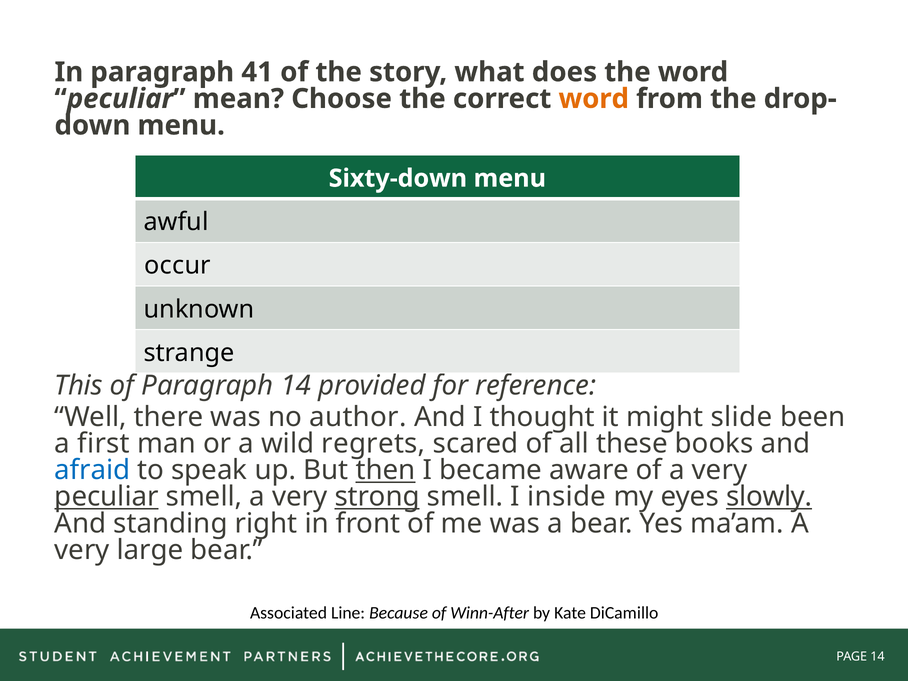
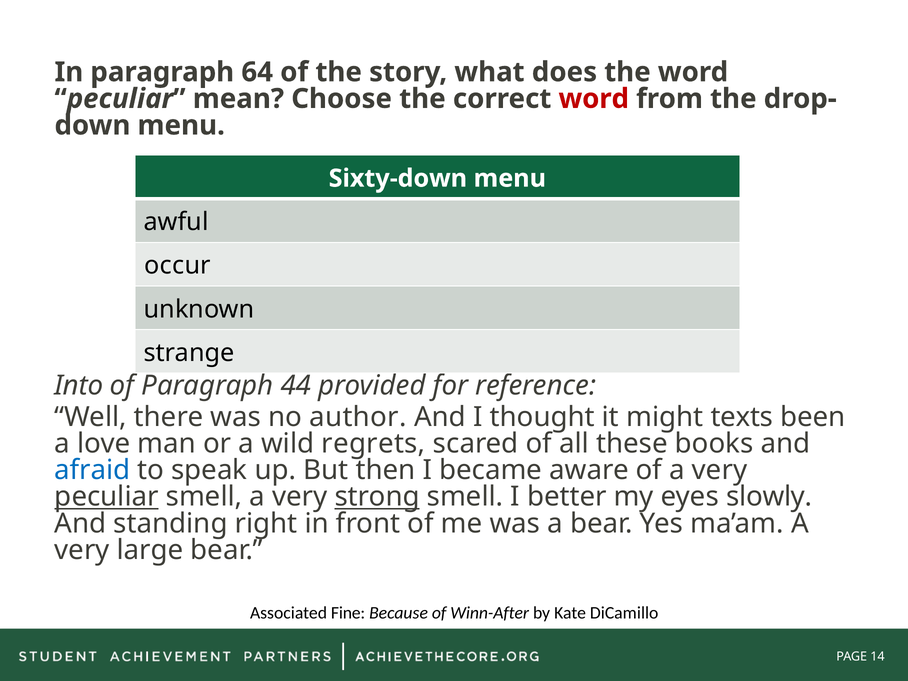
41: 41 -> 64
word at (594, 99) colour: orange -> red
This: This -> Into
Paragraph 14: 14 -> 44
slide: slide -> texts
first: first -> love
then underline: present -> none
inside: inside -> better
slowly underline: present -> none
Line: Line -> Fine
